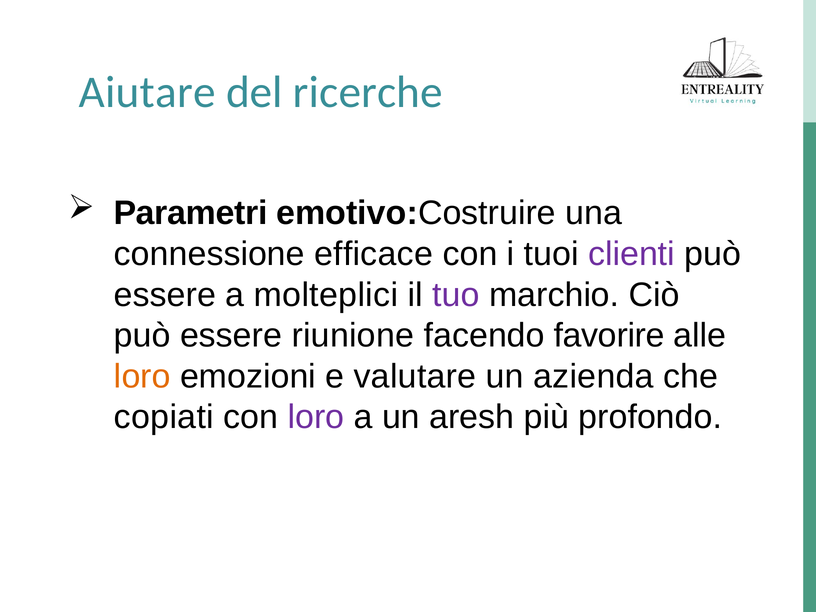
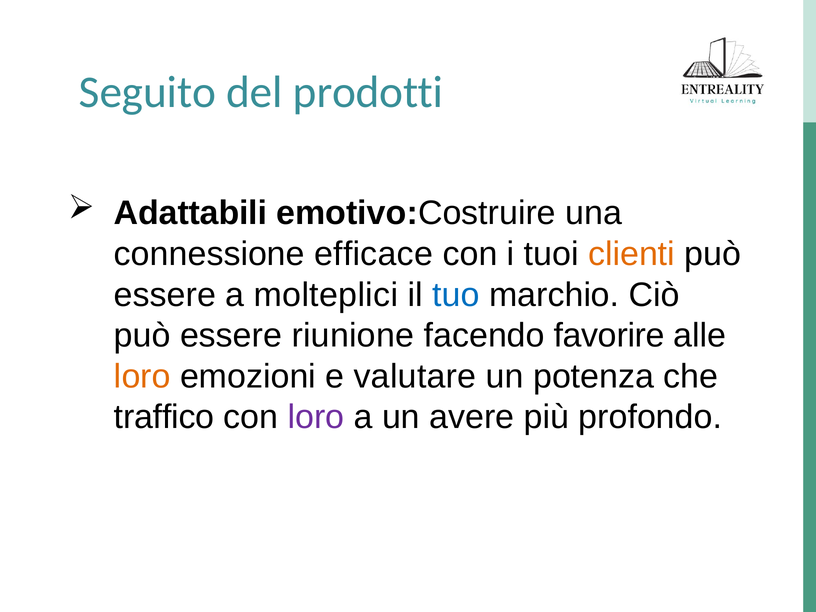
Aiutare: Aiutare -> Seguito
ricerche: ricerche -> prodotti
Parametri: Parametri -> Adattabili
clienti colour: purple -> orange
tuo colour: purple -> blue
azienda: azienda -> potenza
copiati: copiati -> traffico
aresh: aresh -> avere
